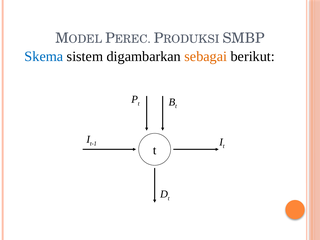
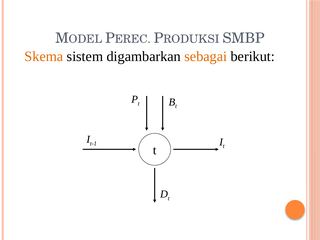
Skema colour: blue -> orange
